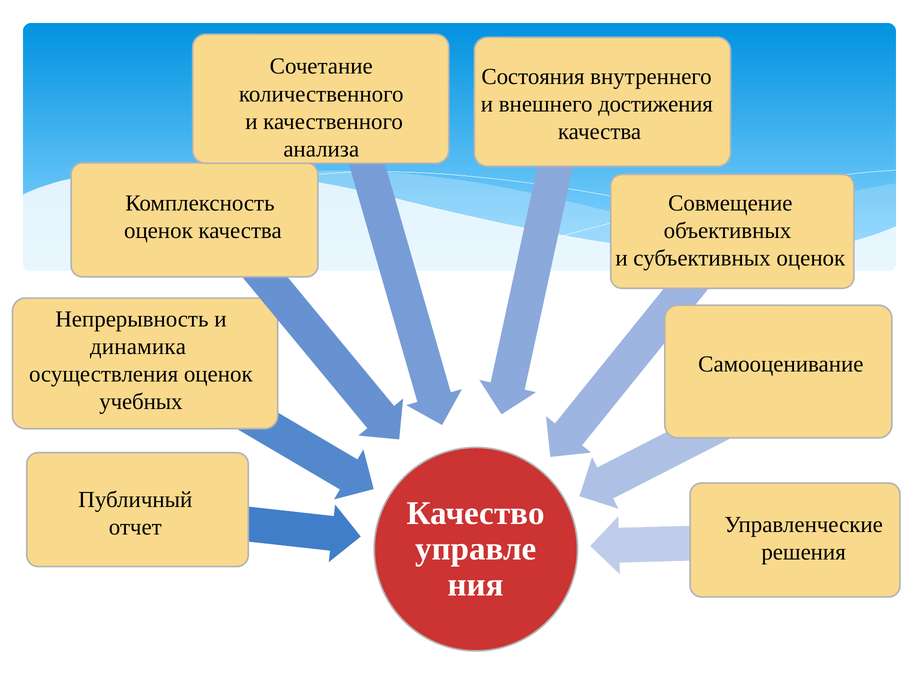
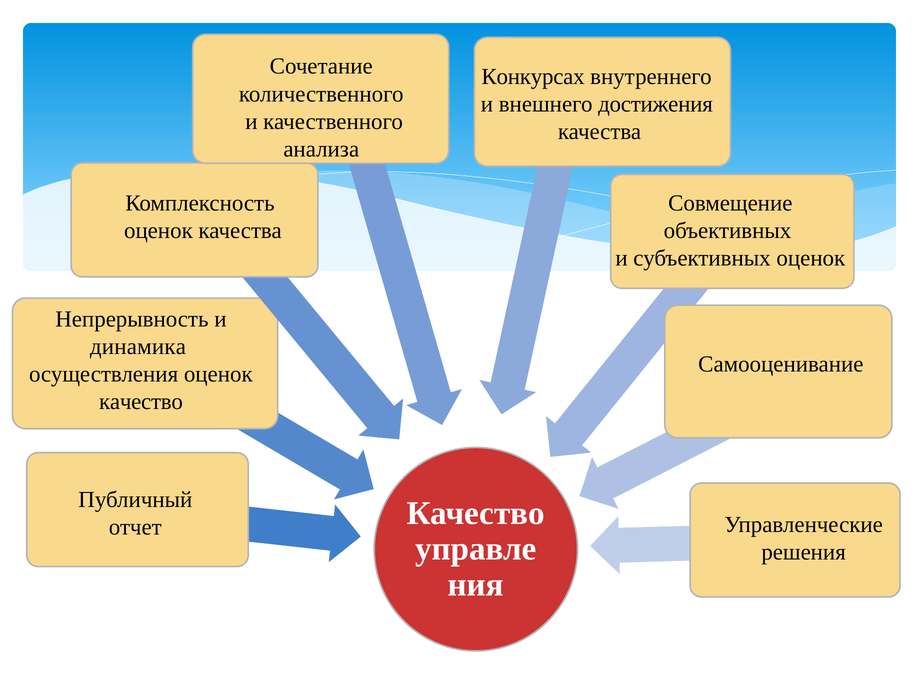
Состояния: Состояния -> Конкурсах
учебных at (141, 401): учебных -> качество
